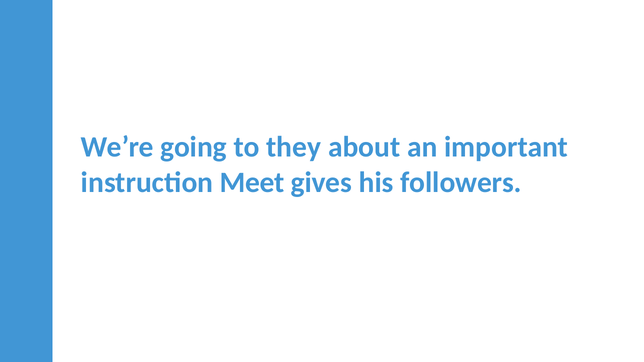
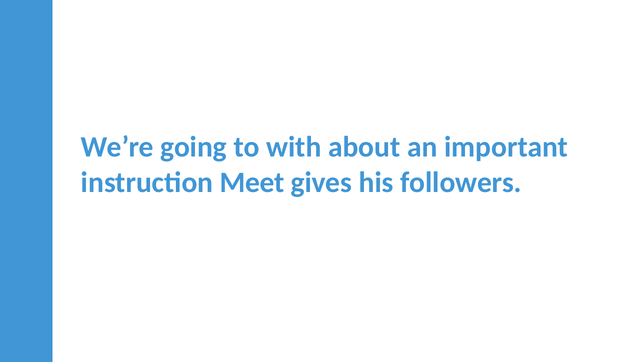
they: they -> with
